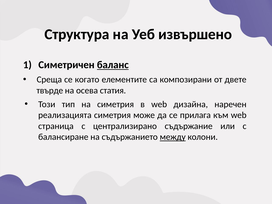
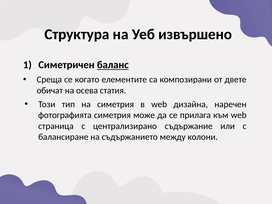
твърде: твърде -> обичат
реализацията: реализацията -> фотографията
между underline: present -> none
